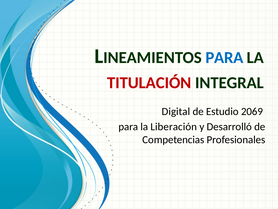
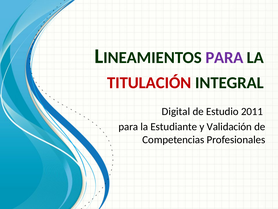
PARA at (224, 57) colour: blue -> purple
2069: 2069 -> 2011
Liberación: Liberación -> Estudiante
Desarrolló: Desarrolló -> Validación
